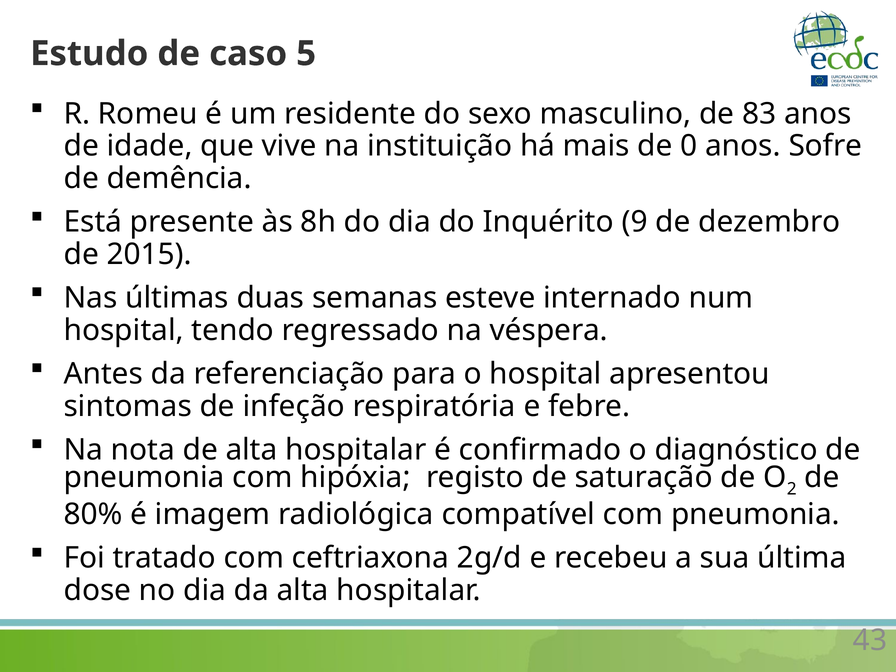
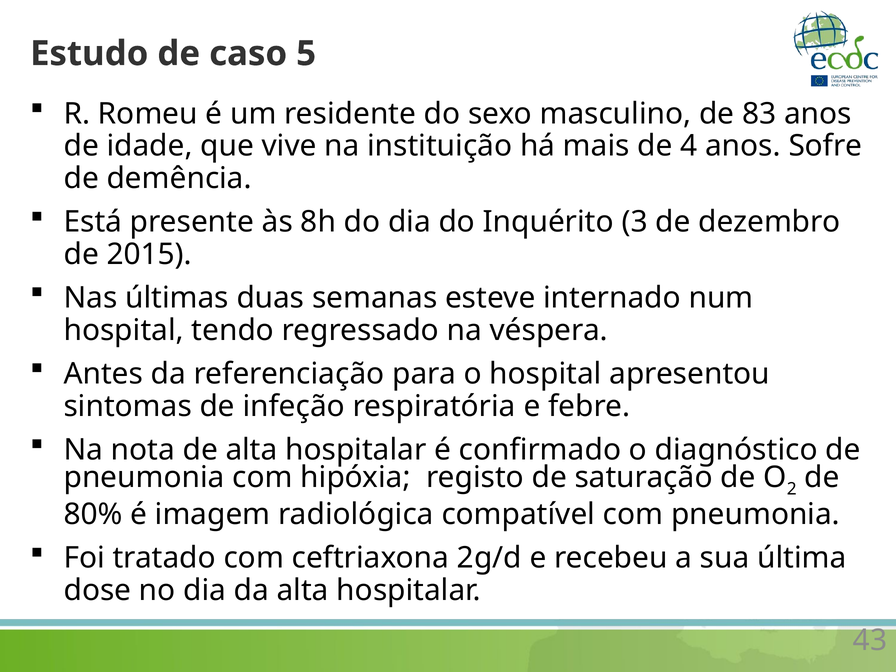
0: 0 -> 4
9: 9 -> 3
